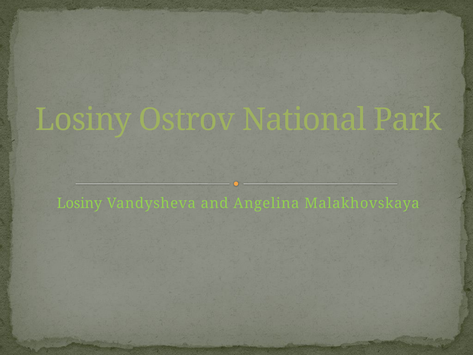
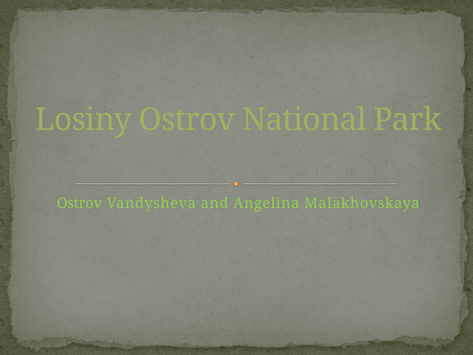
Losiny at (79, 203): Losiny -> Ostrov
